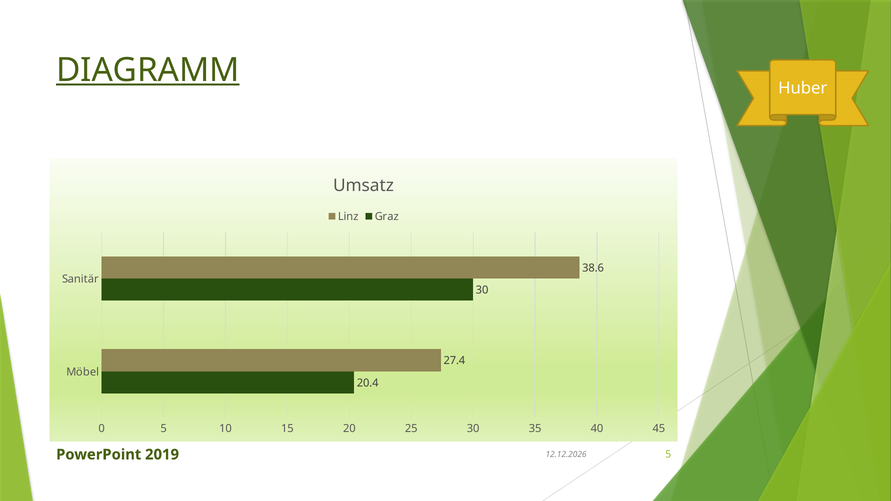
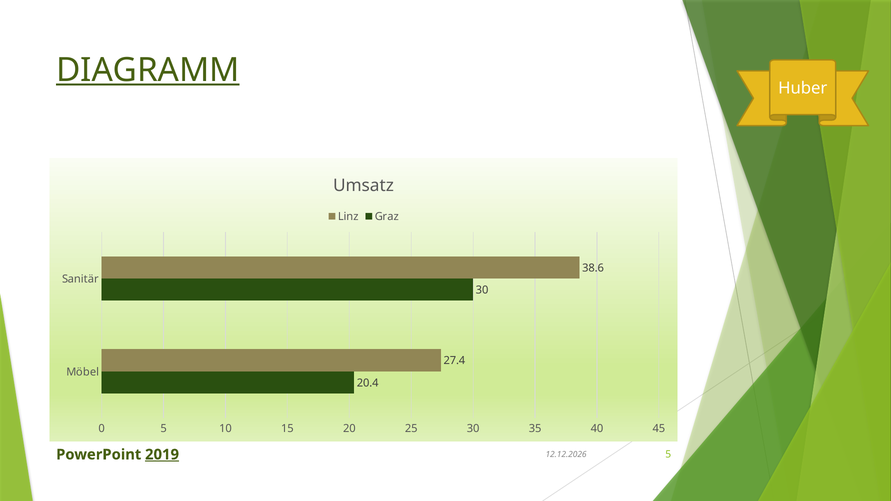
2019 underline: none -> present
